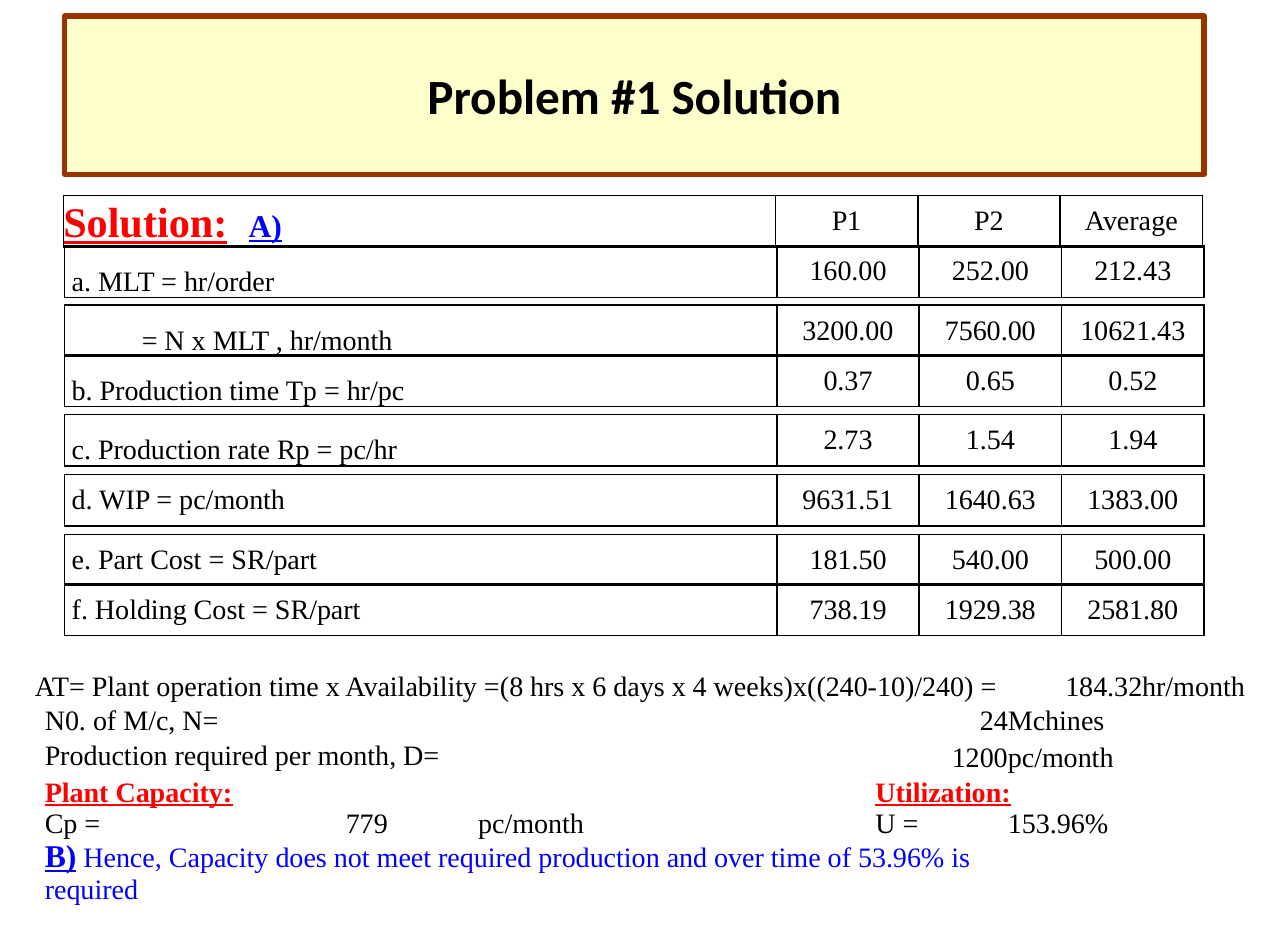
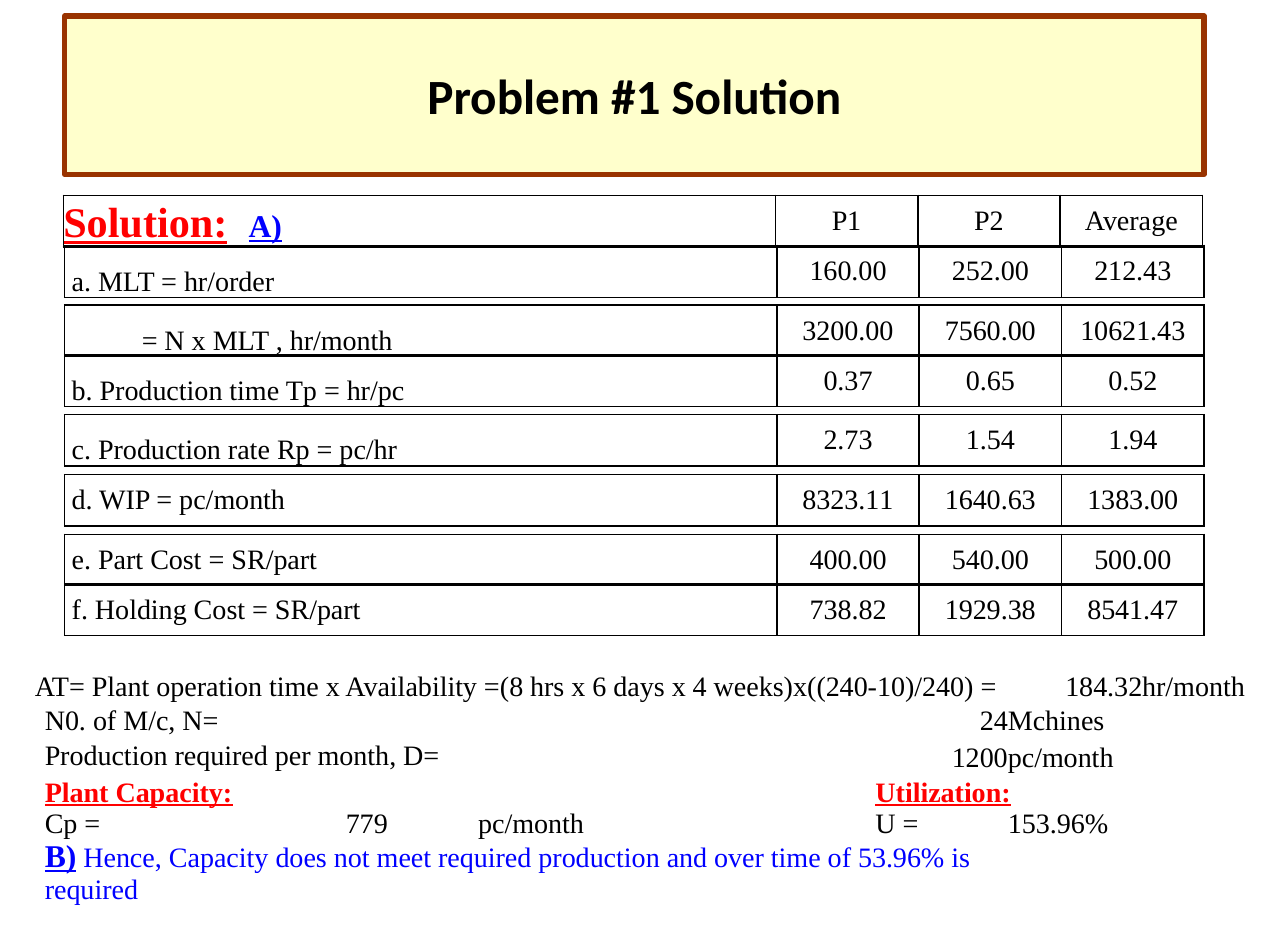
9631.51: 9631.51 -> 8323.11
181.50: 181.50 -> 400.00
738.19: 738.19 -> 738.82
2581.80: 2581.80 -> 8541.47
